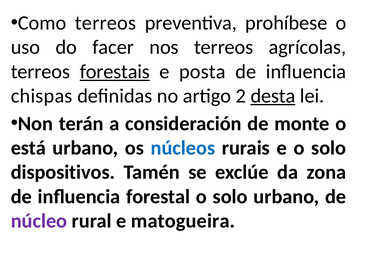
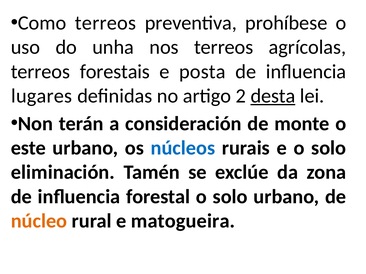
facer: facer -> unha
forestais underline: present -> none
chispas: chispas -> lugares
está: está -> este
dispositivos: dispositivos -> eliminación
núcleo colour: purple -> orange
